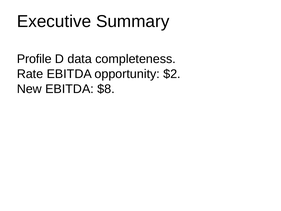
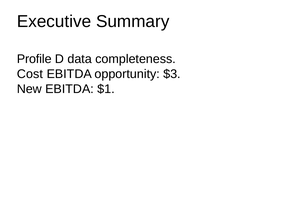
Rate: Rate -> Cost
$2: $2 -> $3
$8: $8 -> $1
